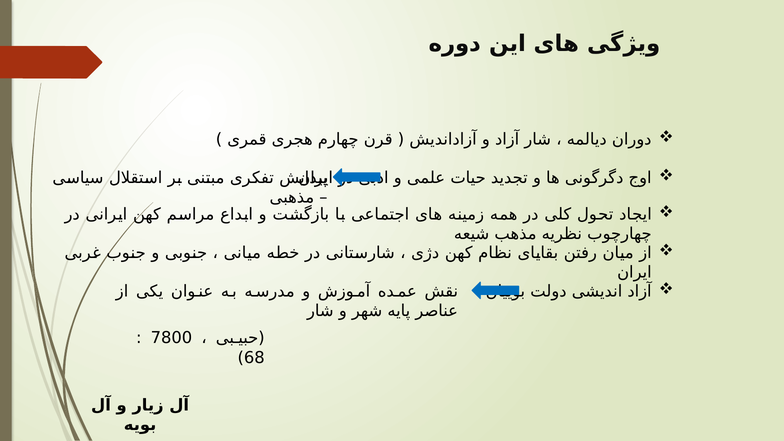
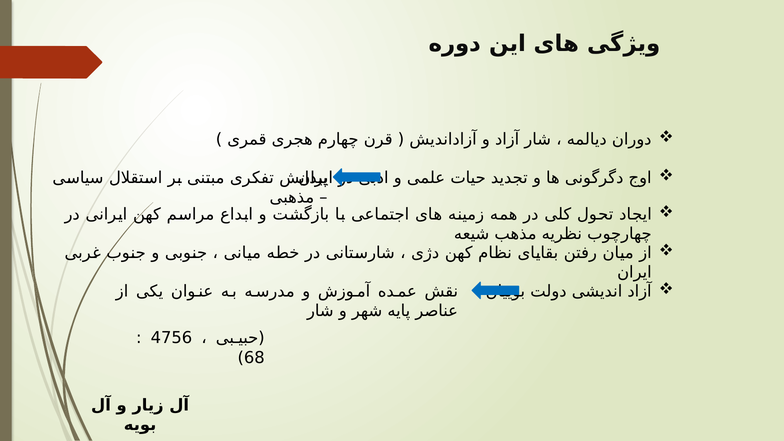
7800: 7800 -> 4756
